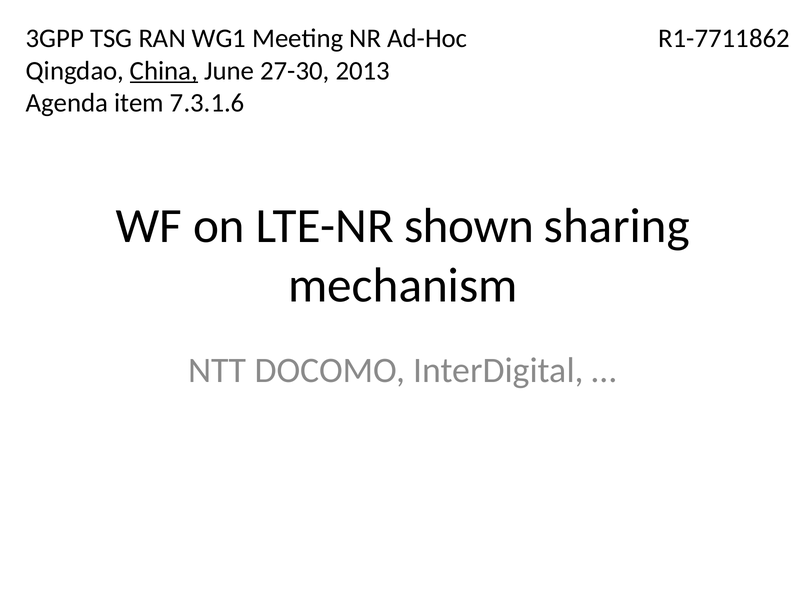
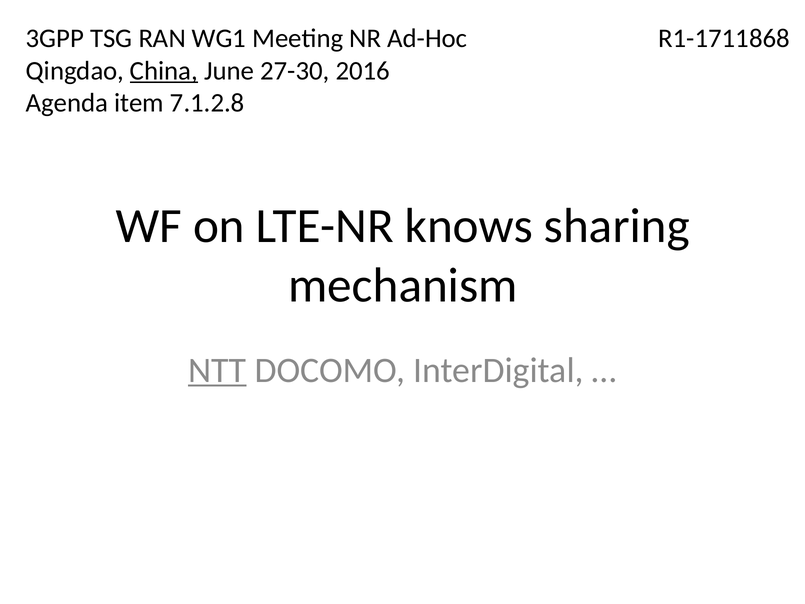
R1-7711862: R1-7711862 -> R1-1711868
2013: 2013 -> 2016
7.3.1.6: 7.3.1.6 -> 7.1.2.8
shown: shown -> knows
NTT underline: none -> present
